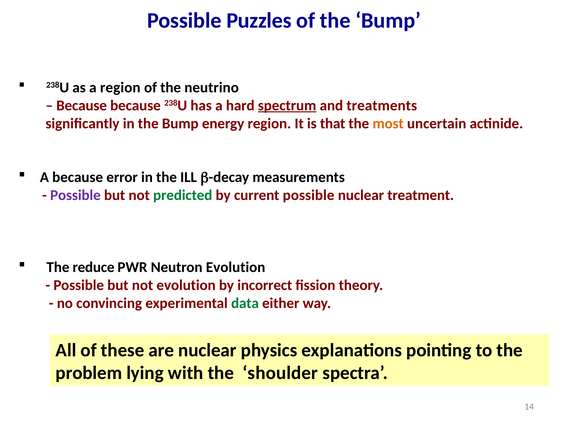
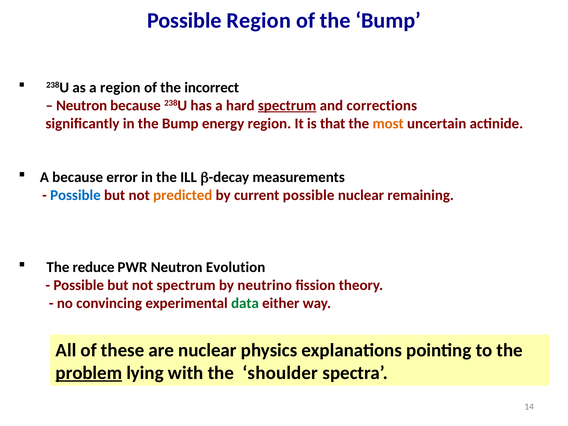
Possible Puzzles: Puzzles -> Region
neutrino: neutrino -> incorrect
Because at (82, 105): Because -> Neutron
treatments: treatments -> corrections
Possible at (75, 195) colour: purple -> blue
predicted colour: green -> orange
treatment: treatment -> remaining
not evolution: evolution -> spectrum
incorrect: incorrect -> neutrino
problem underline: none -> present
